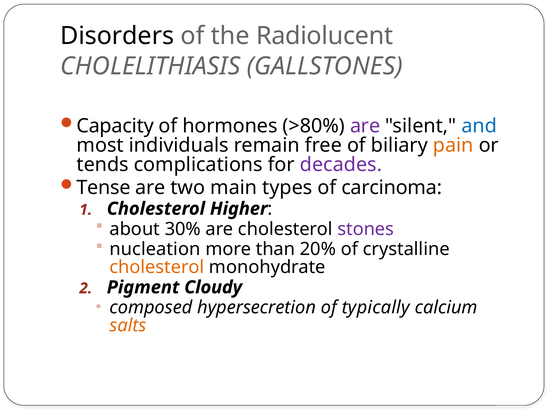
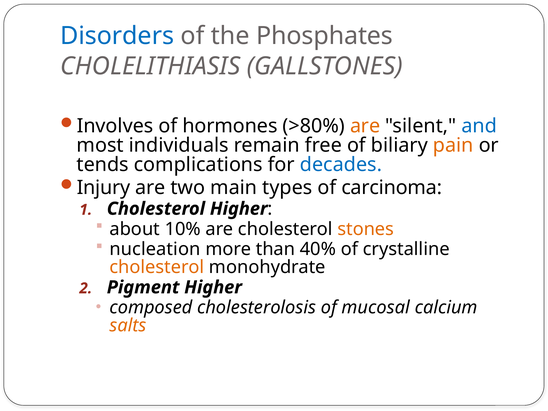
Disorders colour: black -> blue
Radiolucent: Radiolucent -> Phosphates
Capacity: Capacity -> Involves
are at (365, 126) colour: purple -> orange
decades colour: purple -> blue
Tense: Tense -> Injury
30%: 30% -> 10%
stones colour: purple -> orange
20%: 20% -> 40%
Pigment Cloudy: Cloudy -> Higher
hypersecretion: hypersecretion -> cholesterolosis
typically: typically -> mucosal
